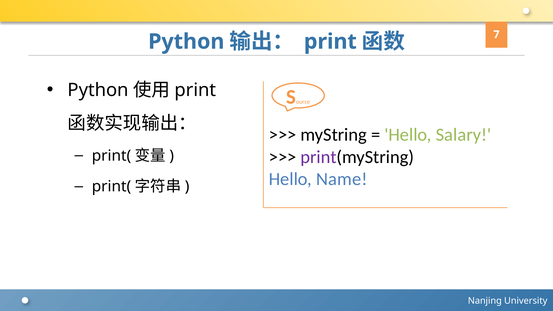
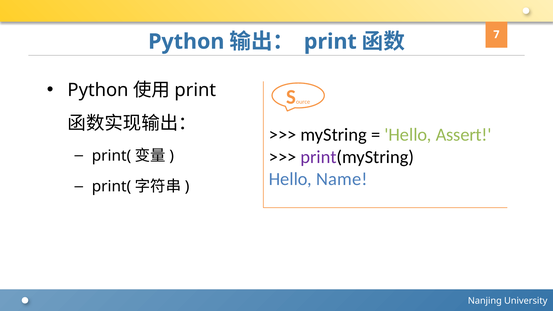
Salary: Salary -> Assert
